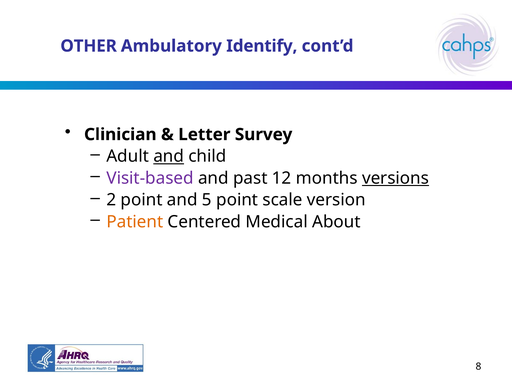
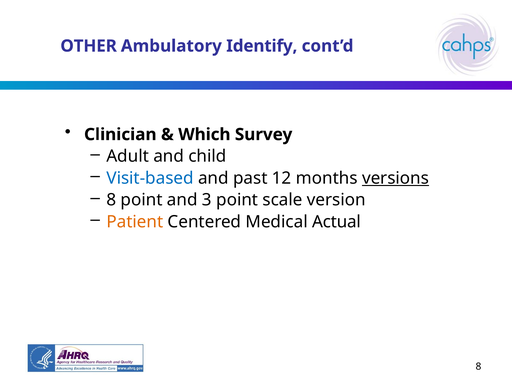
Letter: Letter -> Which
and at (169, 156) underline: present -> none
Visit-based colour: purple -> blue
2 at (111, 200): 2 -> 8
5: 5 -> 3
About: About -> Actual
